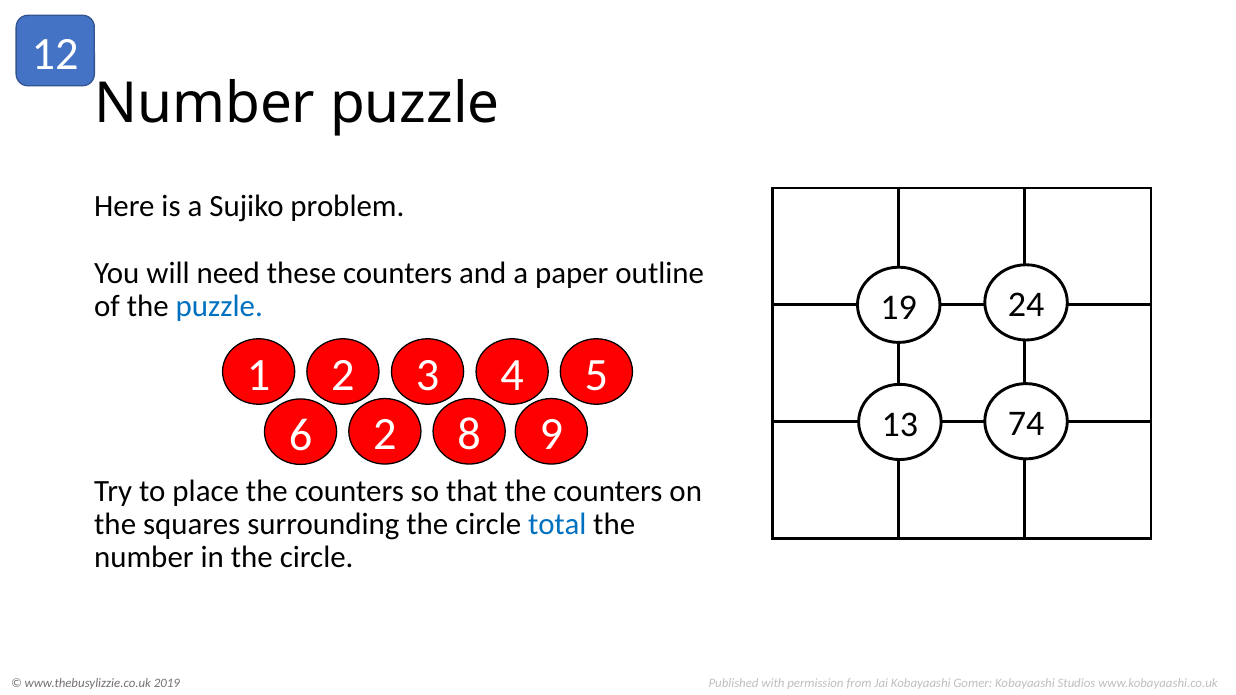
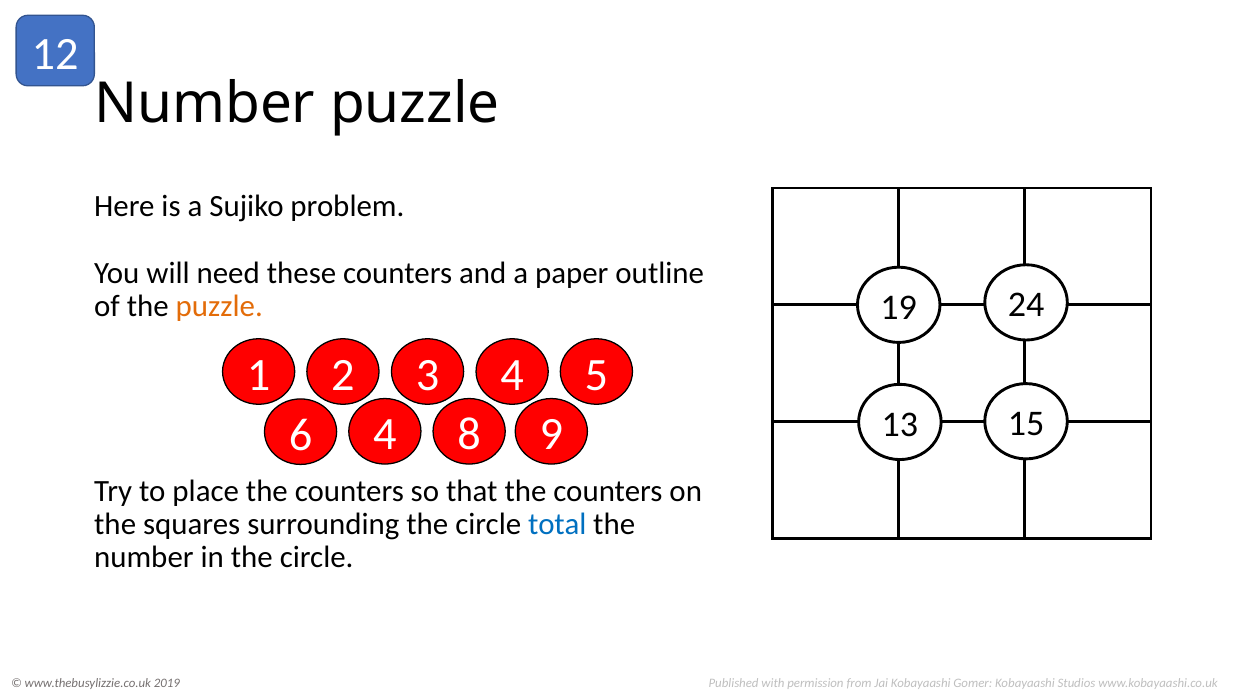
puzzle at (219, 306) colour: blue -> orange
74: 74 -> 15
6 2: 2 -> 4
